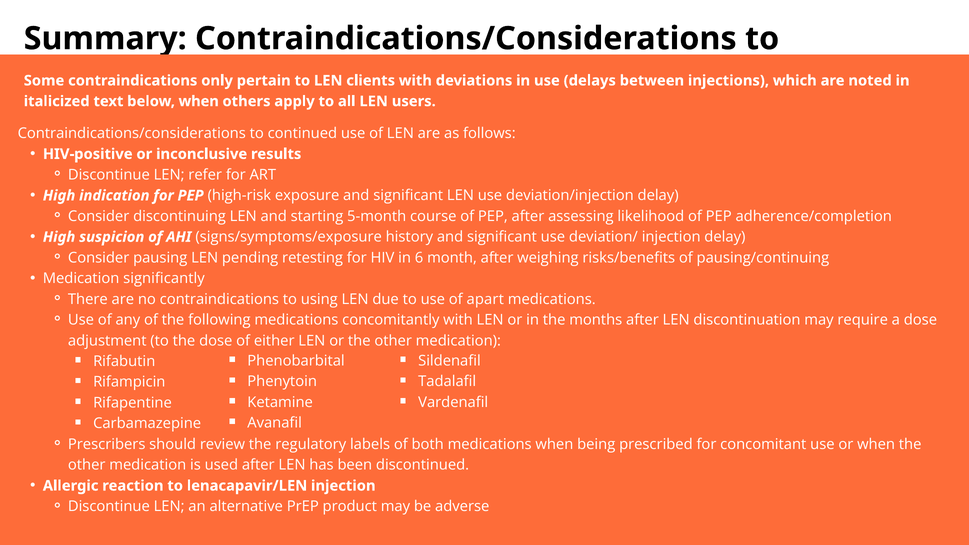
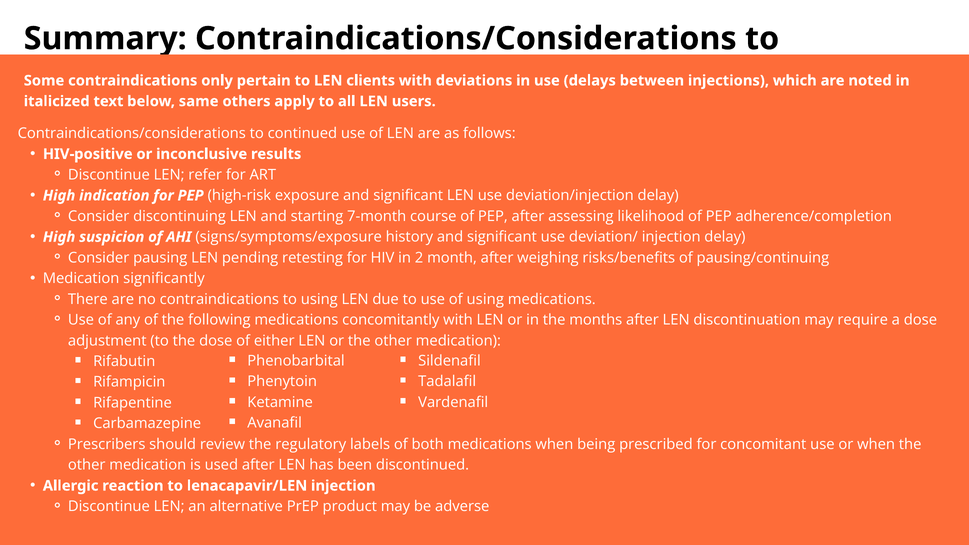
when at (199, 101): when -> same
5-month: 5-month -> 7-month
6: 6 -> 2
of apart: apart -> using
